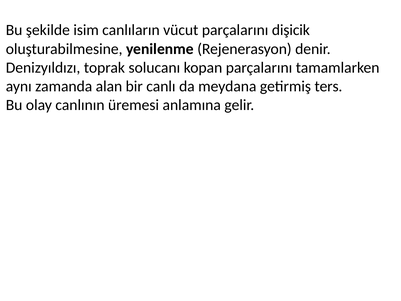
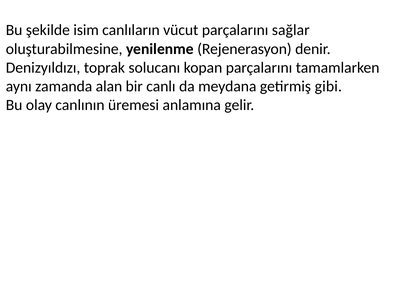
dişicik: dişicik -> sağlar
ters: ters -> gibi
